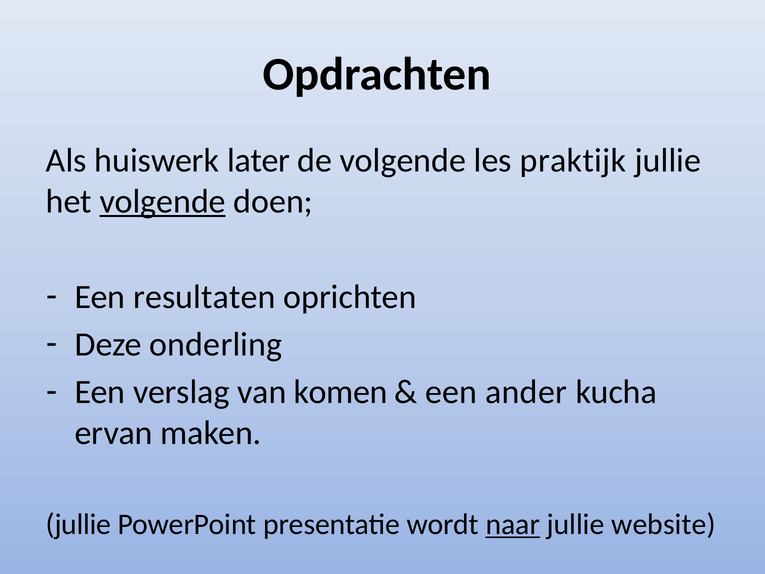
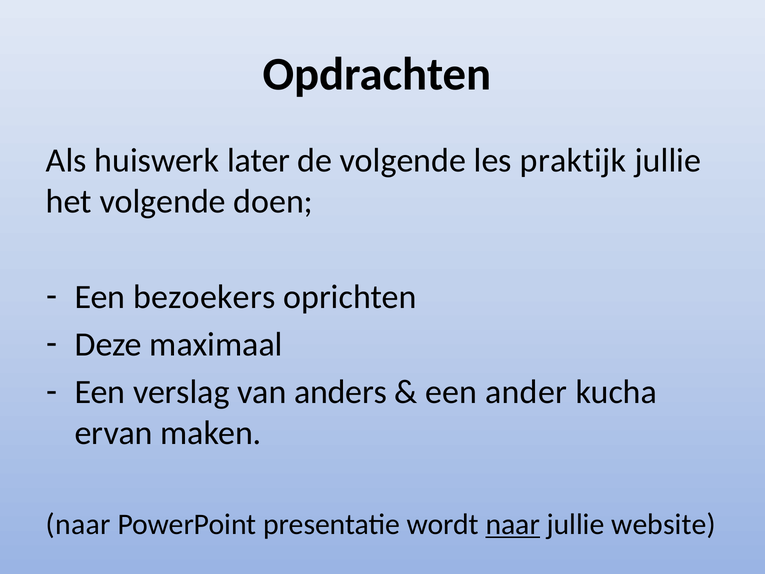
volgende at (163, 201) underline: present -> none
resultaten: resultaten -> bezoekers
onderling: onderling -> maximaal
komen: komen -> anders
jullie at (78, 524): jullie -> naar
